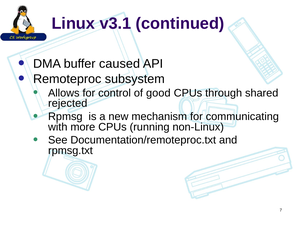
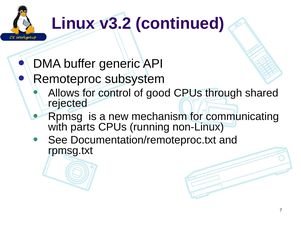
v3.1: v3.1 -> v3.2
caused: caused -> generic
more: more -> parts
